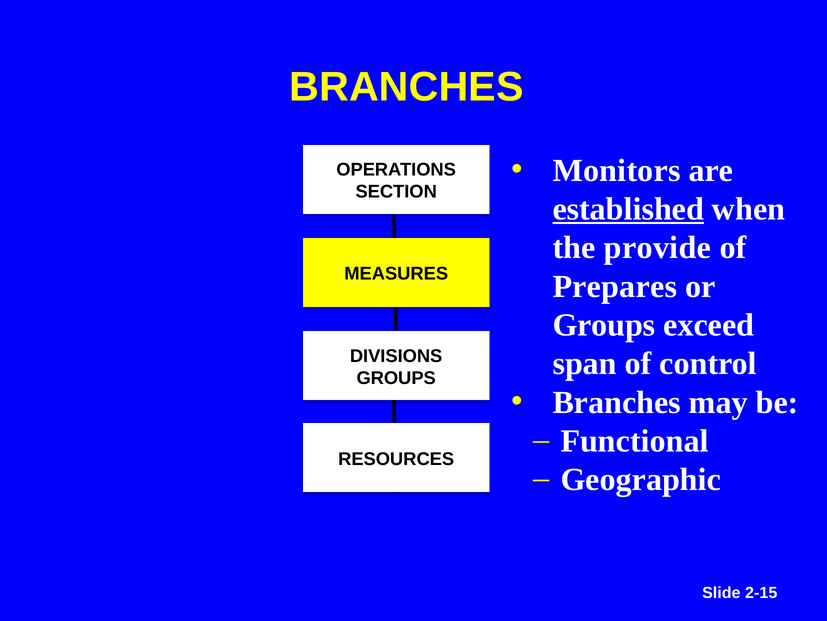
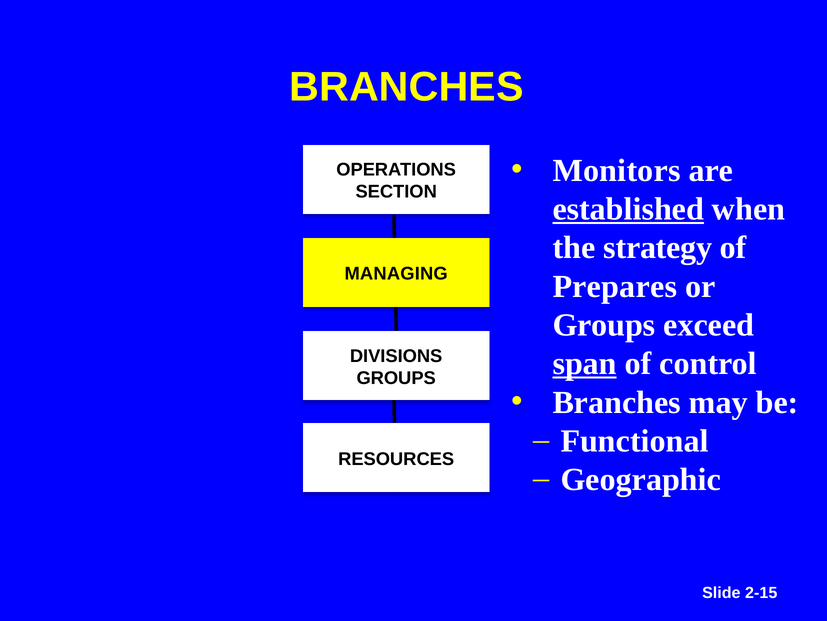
provide: provide -> strategy
MEASURES: MEASURES -> MANAGING
span underline: none -> present
